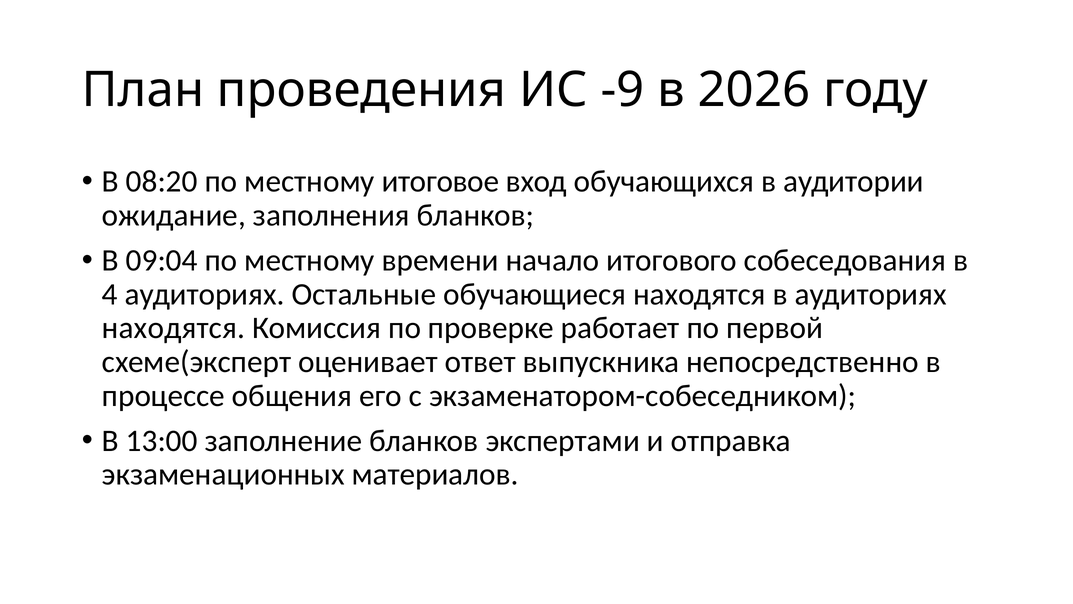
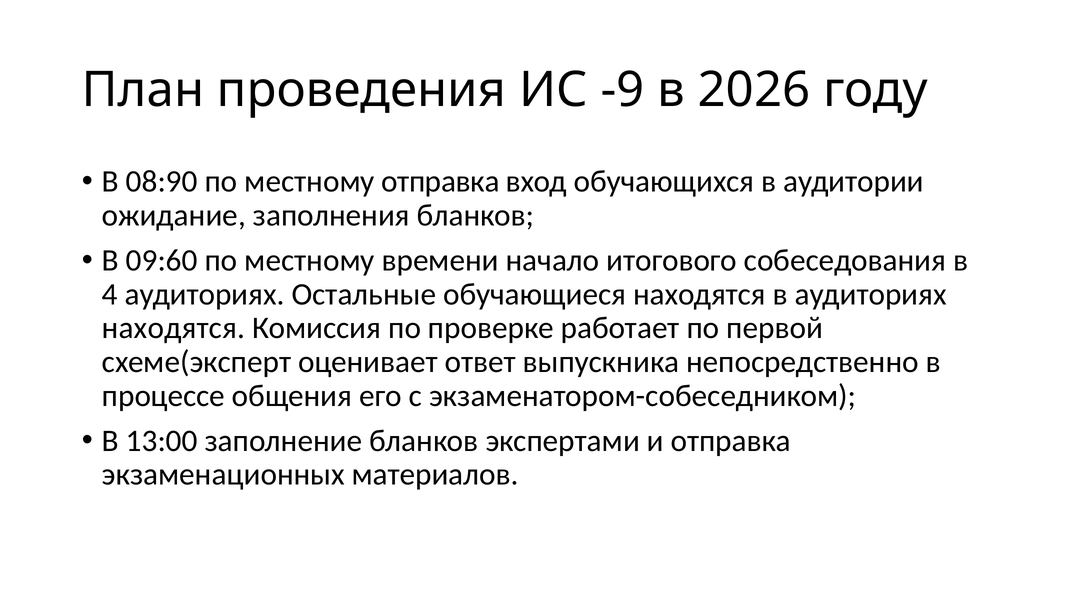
08:20: 08:20 -> 08:90
местному итоговое: итоговое -> отправка
09:04: 09:04 -> 09:60
